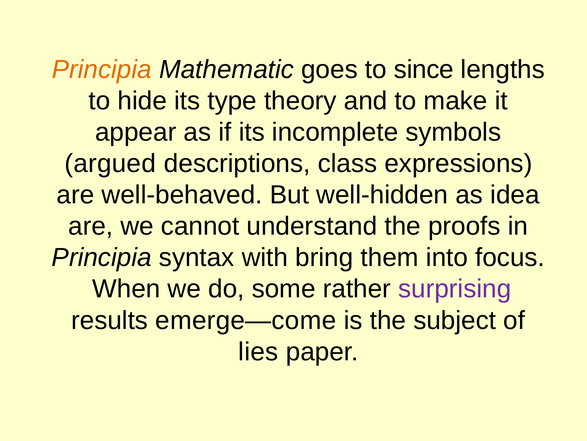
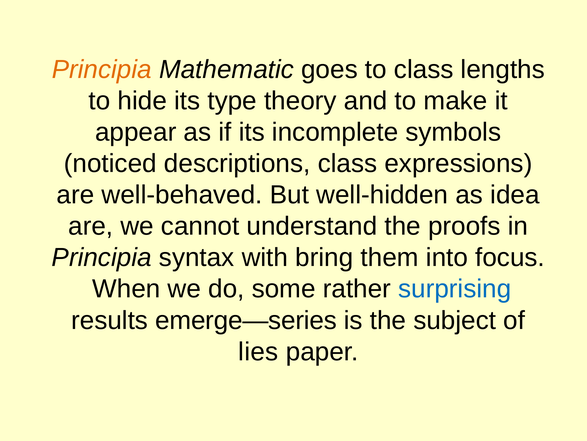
to since: since -> class
argued: argued -> noticed
surprising colour: purple -> blue
emerge—come: emerge—come -> emerge—series
